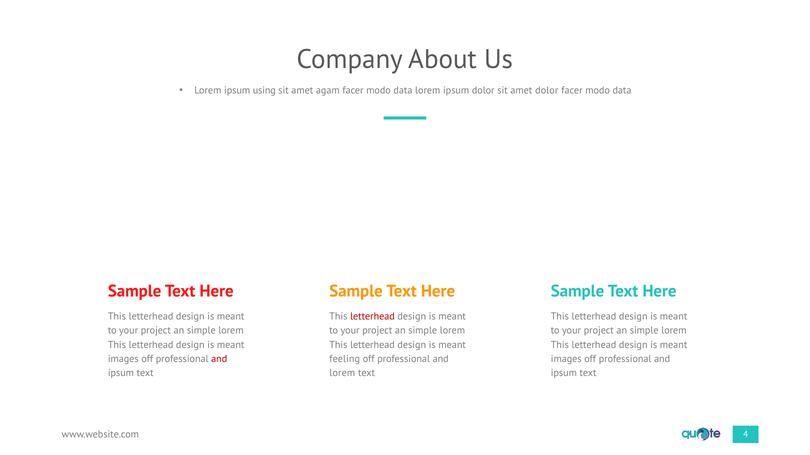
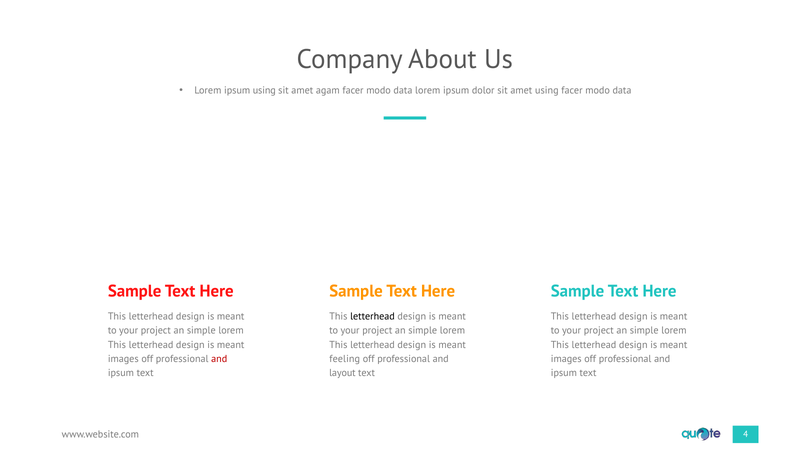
amet dolor: dolor -> using
letterhead at (372, 317) colour: red -> black
lorem at (342, 373): lorem -> layout
